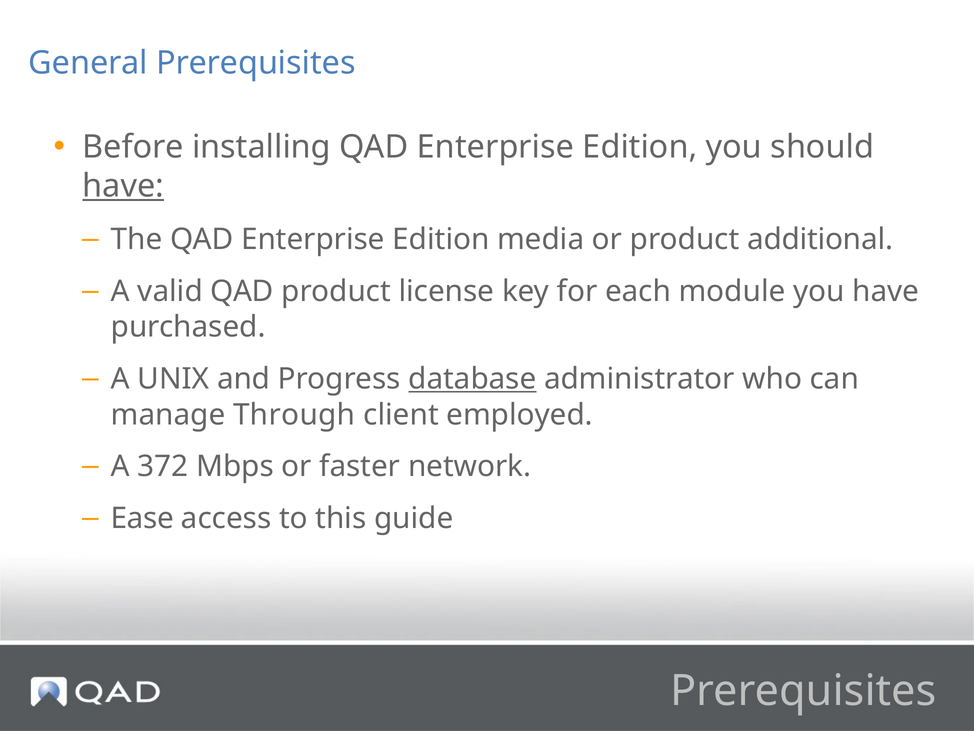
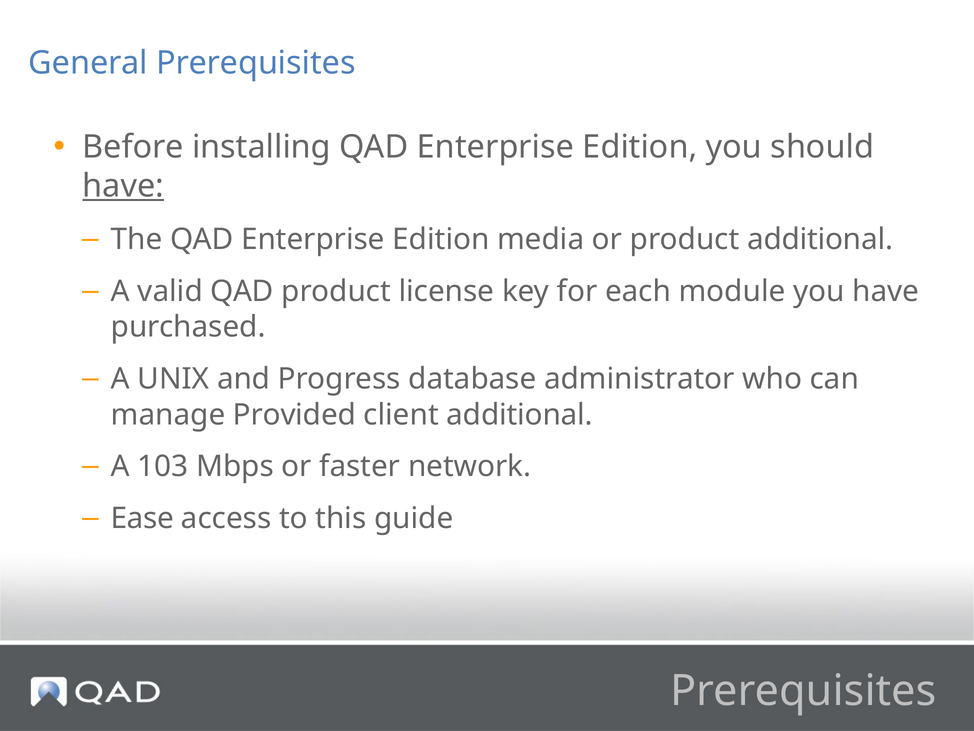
database underline: present -> none
Through: Through -> Provided
client employed: employed -> additional
372: 372 -> 103
